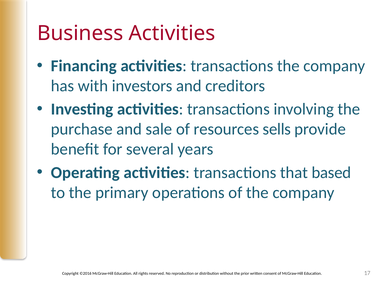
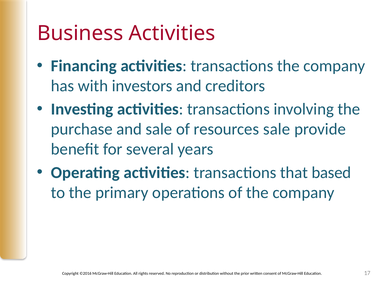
resources sells: sells -> sale
